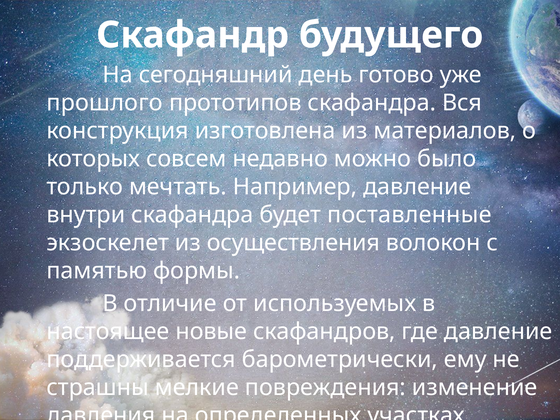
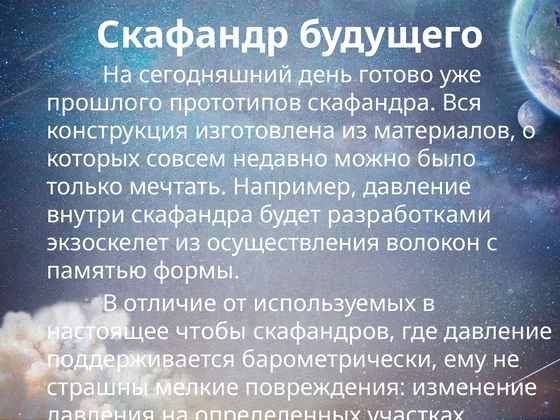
поставленные: поставленные -> разработками
новые: новые -> чтобы
